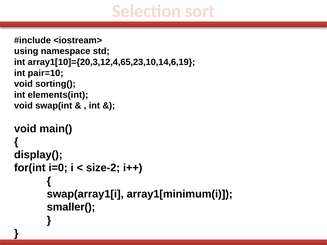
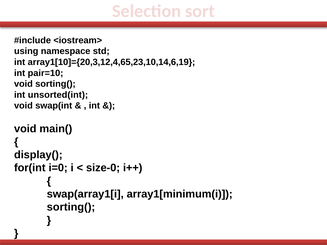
elements(int: elements(int -> unsorted(int
size-2: size-2 -> size-0
smaller( at (71, 207): smaller( -> sorting(
